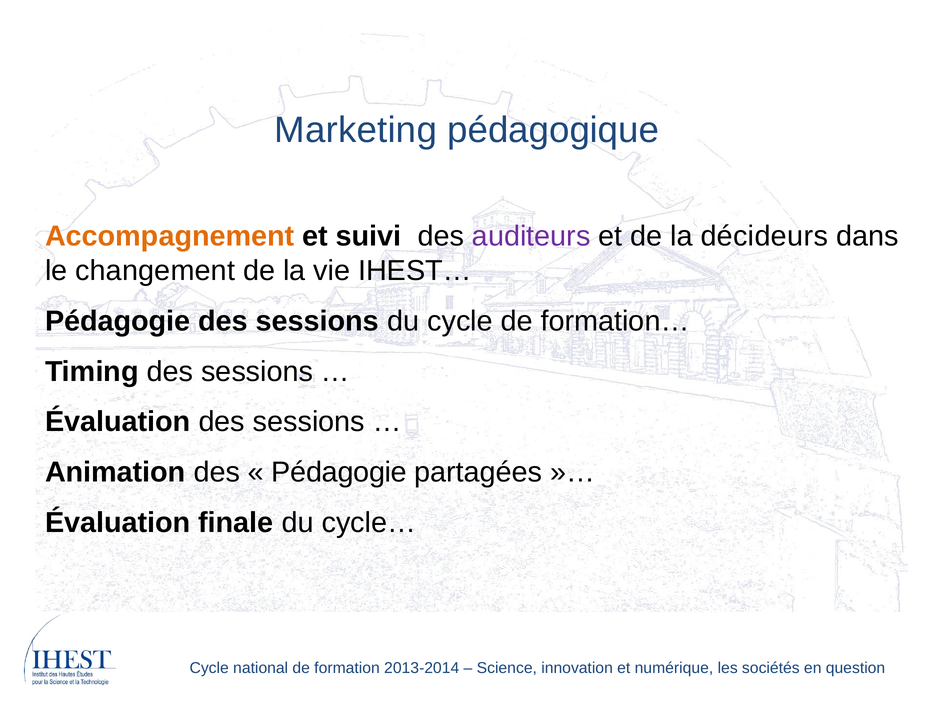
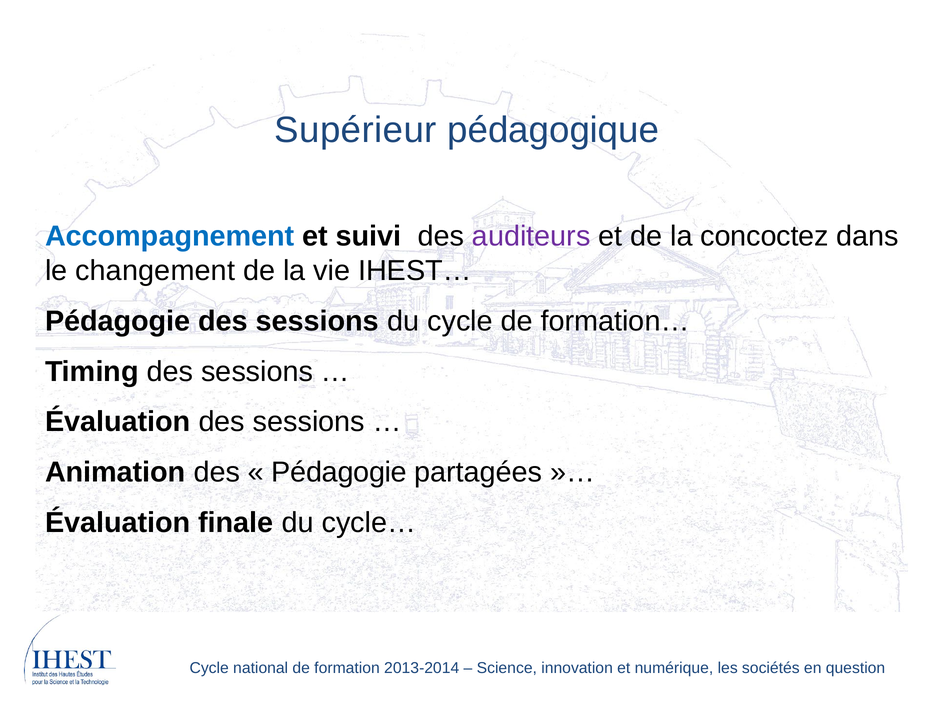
Marketing: Marketing -> Supérieur
Accompagnement colour: orange -> blue
décideurs: décideurs -> concoctez
